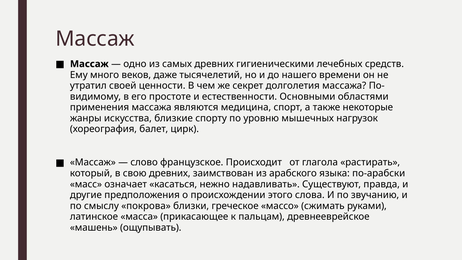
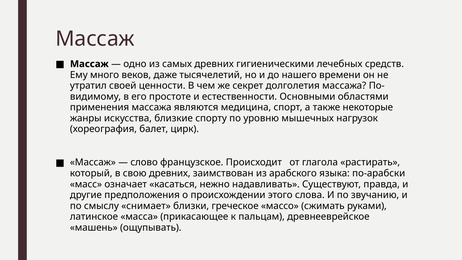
покрова: покрова -> снимает
